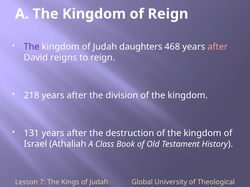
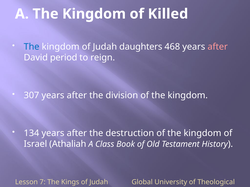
of Reign: Reign -> Killed
The at (32, 47) colour: purple -> blue
reigns: reigns -> period
218: 218 -> 307
131: 131 -> 134
